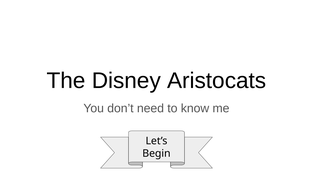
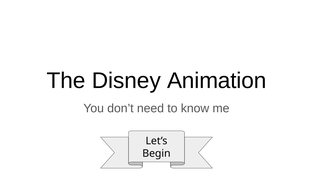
Aristocats: Aristocats -> Animation
